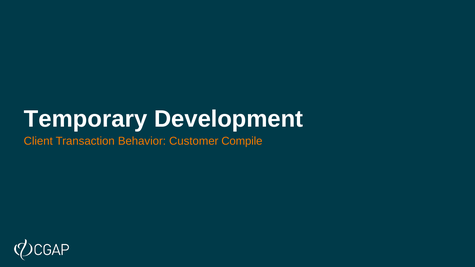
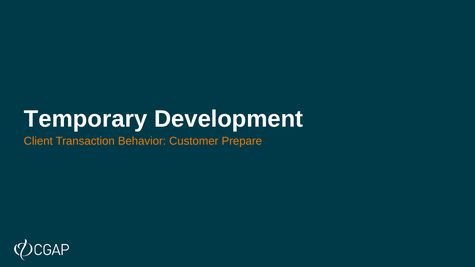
Compile: Compile -> Prepare
